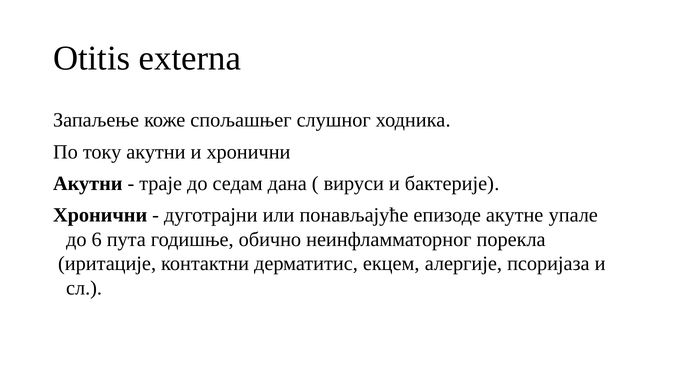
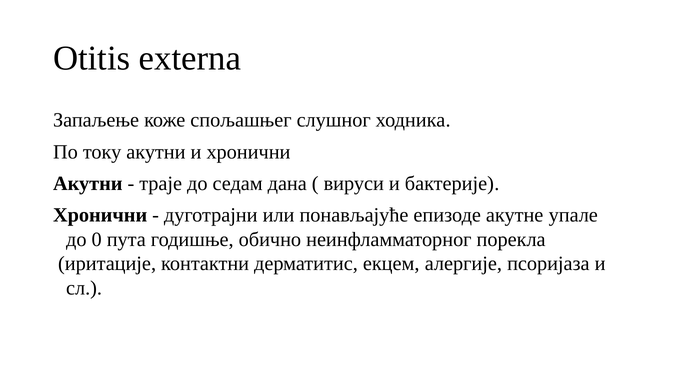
6: 6 -> 0
